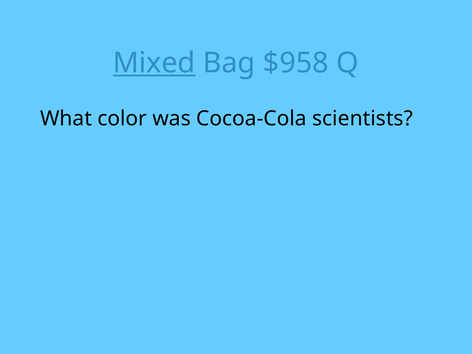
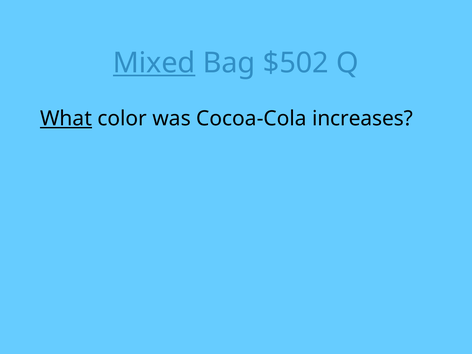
$958: $958 -> $502
What underline: none -> present
scientists: scientists -> increases
